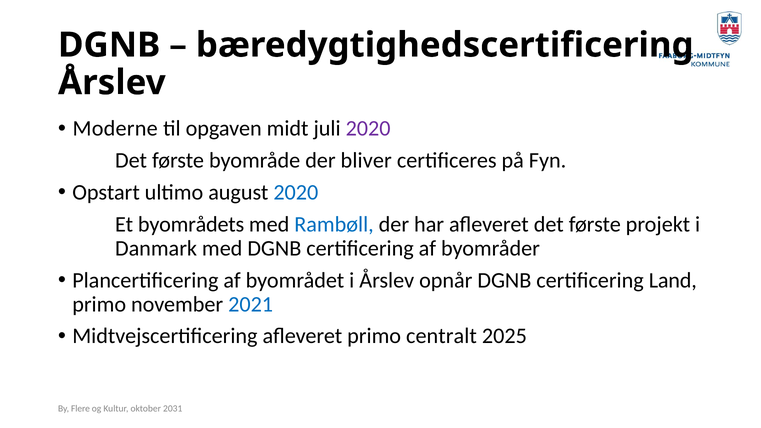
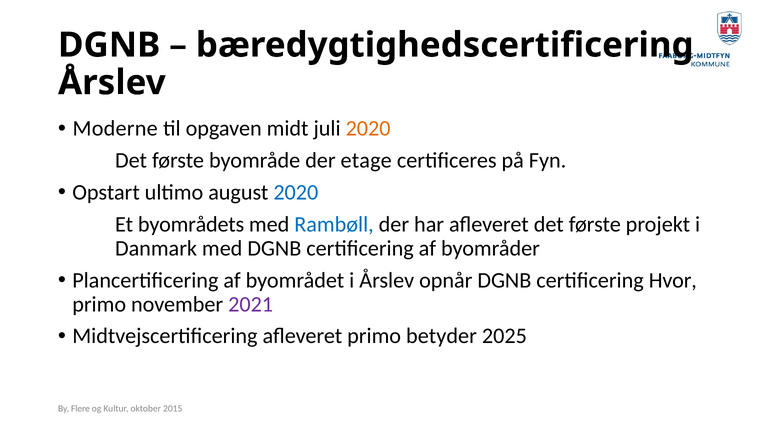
2020 at (368, 129) colour: purple -> orange
bliver: bliver -> etage
Land: Land -> Hvor
2021 colour: blue -> purple
centralt: centralt -> betyder
2031: 2031 -> 2015
